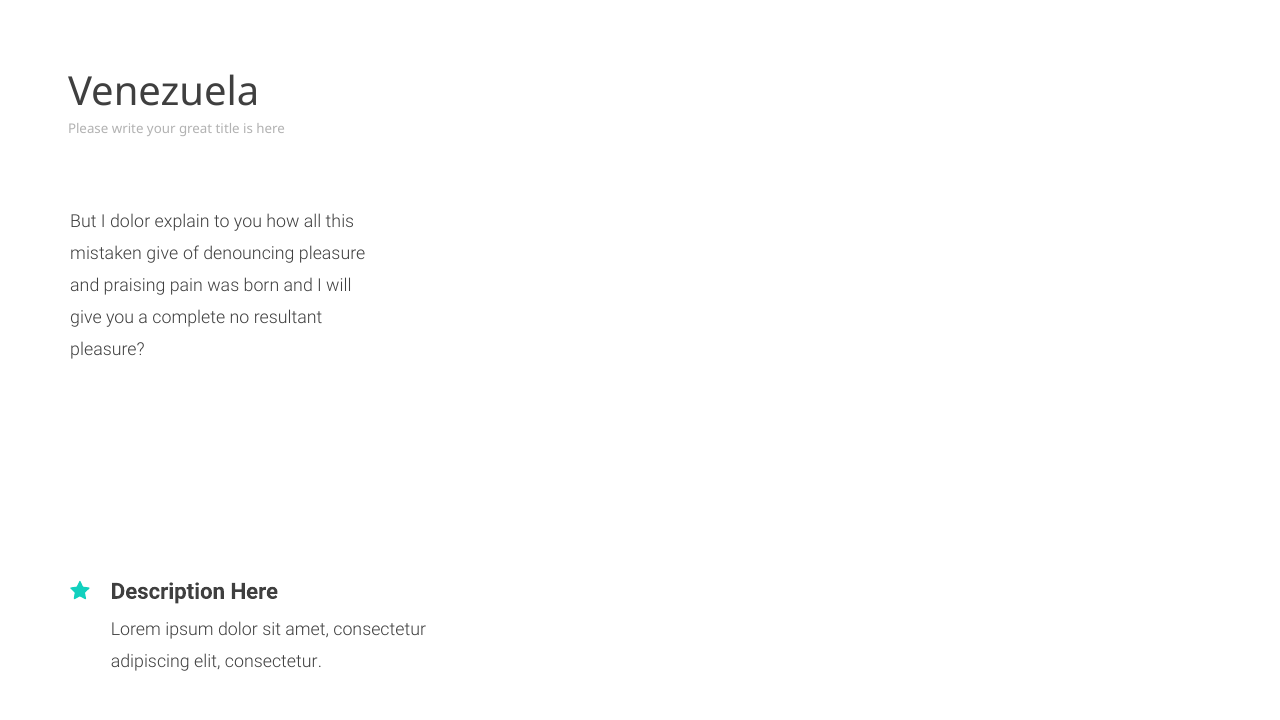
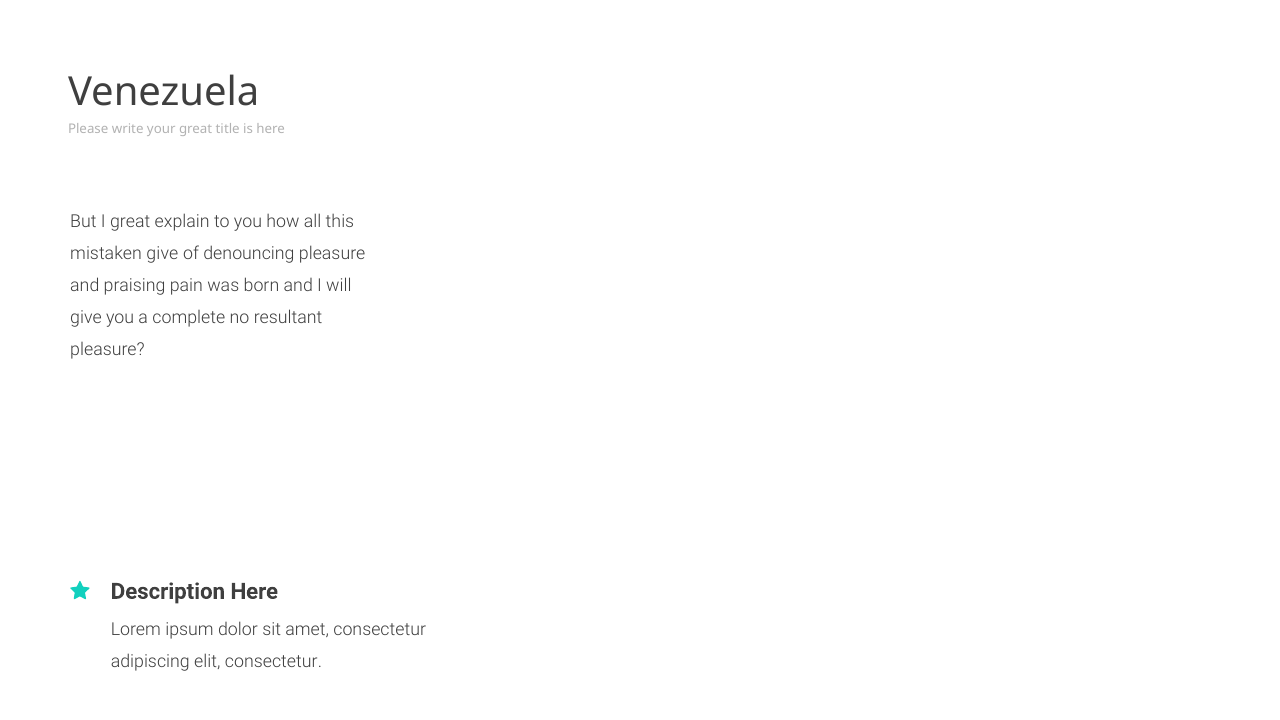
I dolor: dolor -> great
